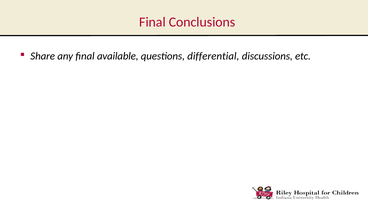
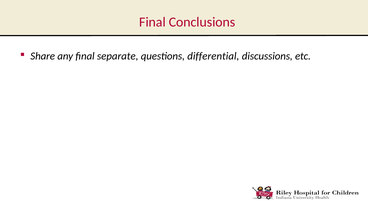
available: available -> separate
